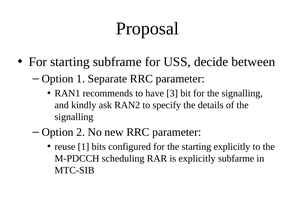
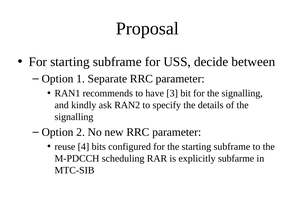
reuse 1: 1 -> 4
the starting explicitly: explicitly -> subframe
